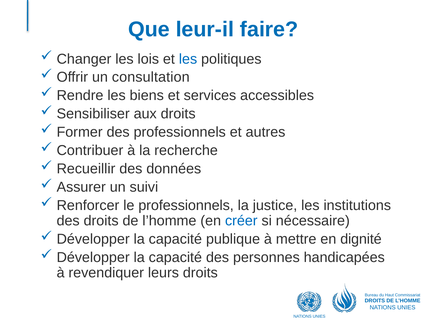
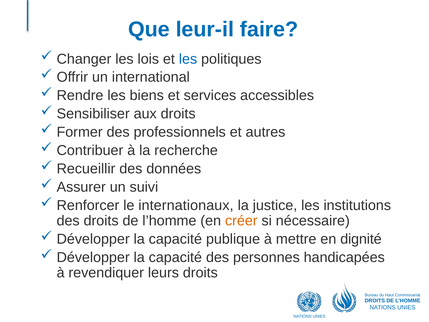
consultation: consultation -> international
le professionnels: professionnels -> internationaux
créer colour: blue -> orange
